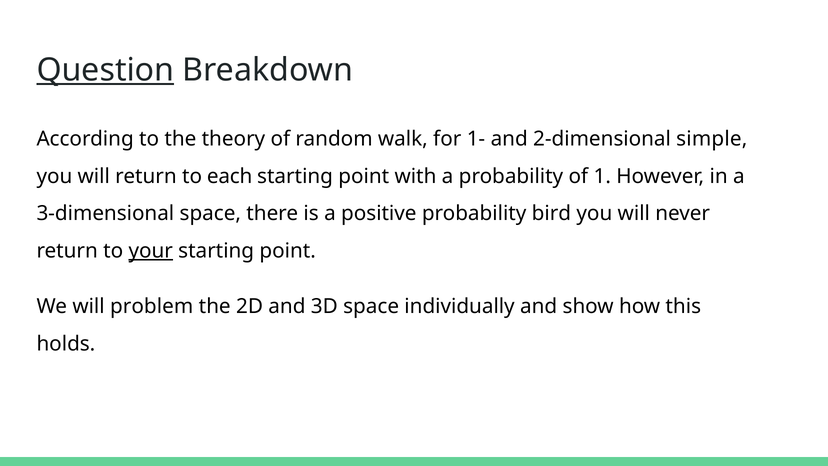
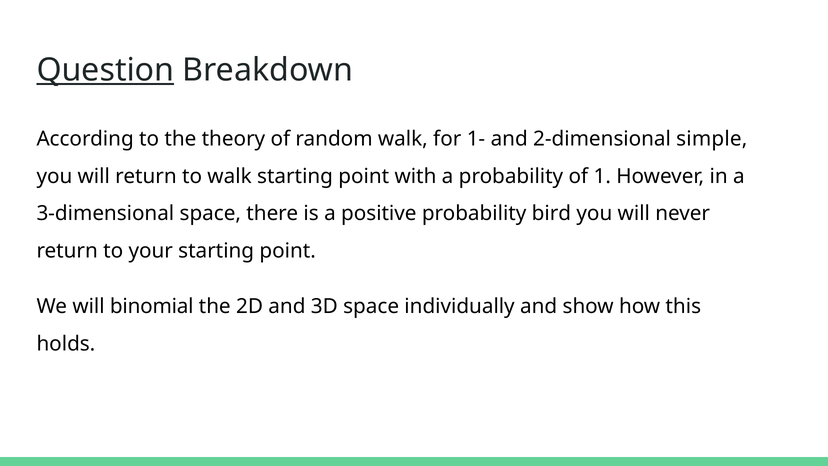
to each: each -> walk
your underline: present -> none
problem: problem -> binomial
